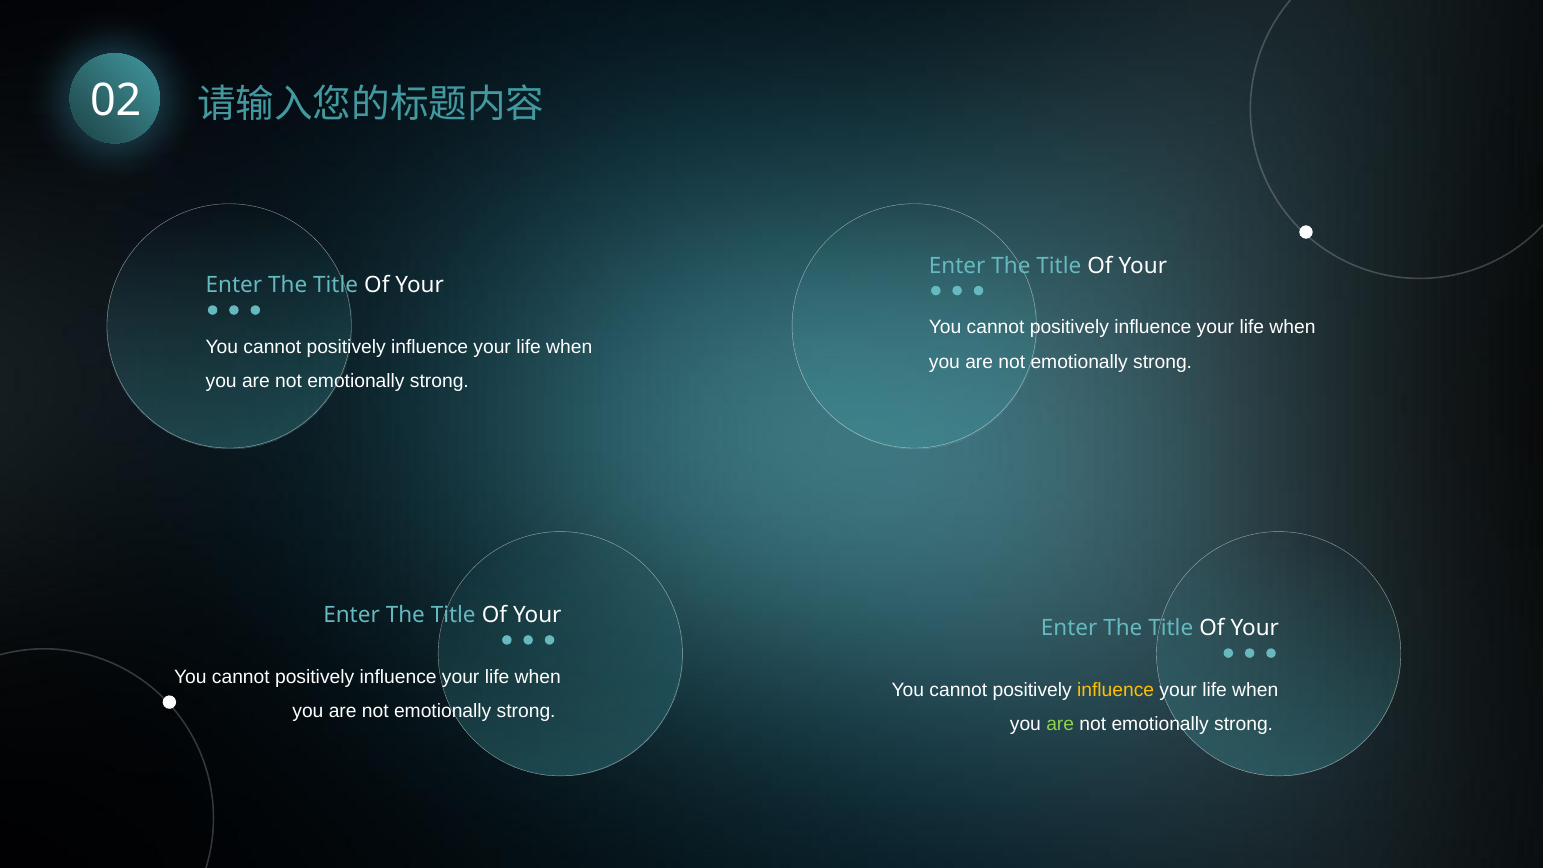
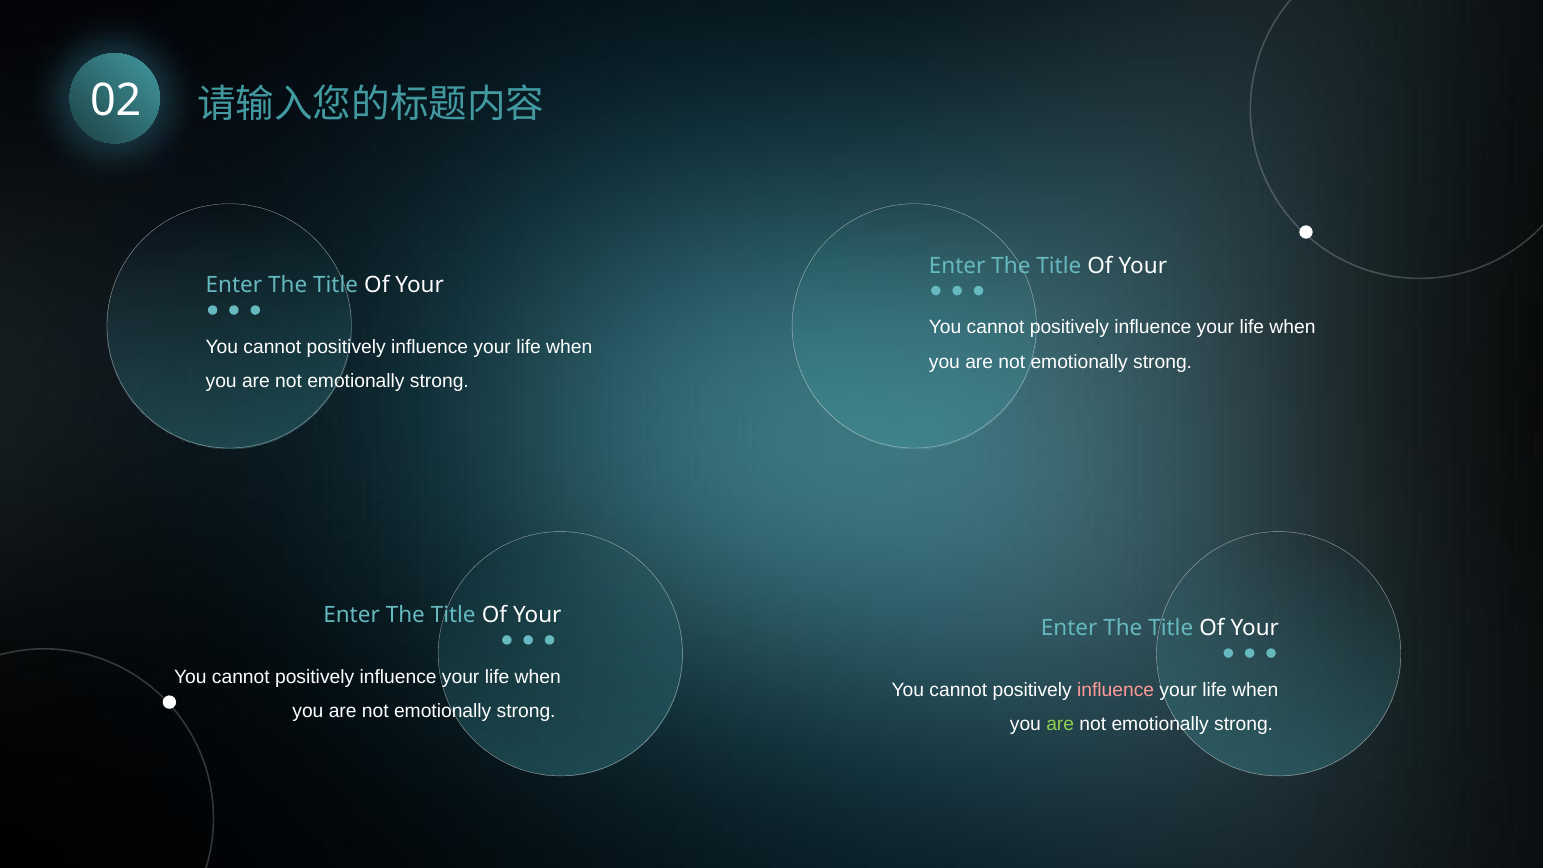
influence at (1116, 690) colour: yellow -> pink
